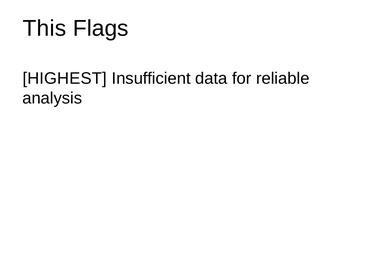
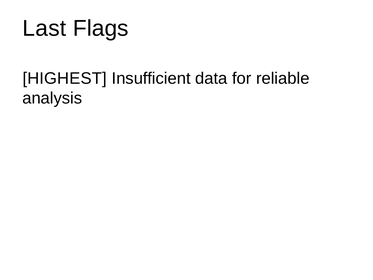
This: This -> Last
